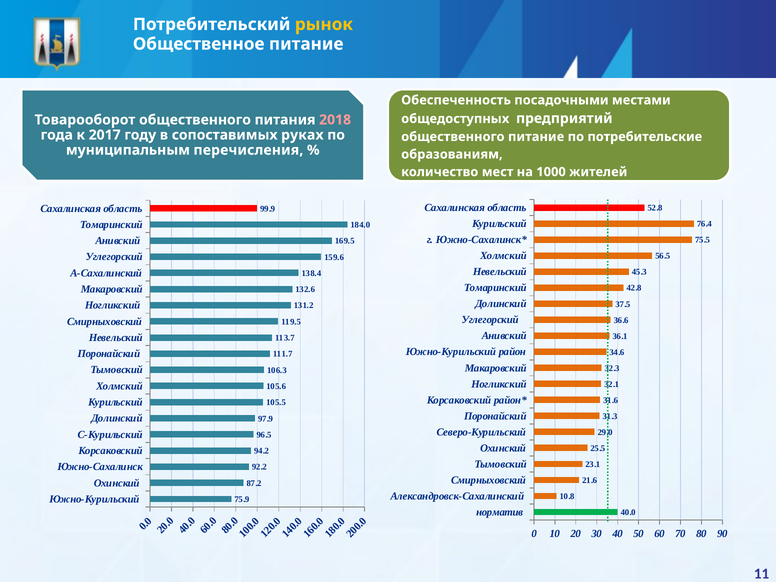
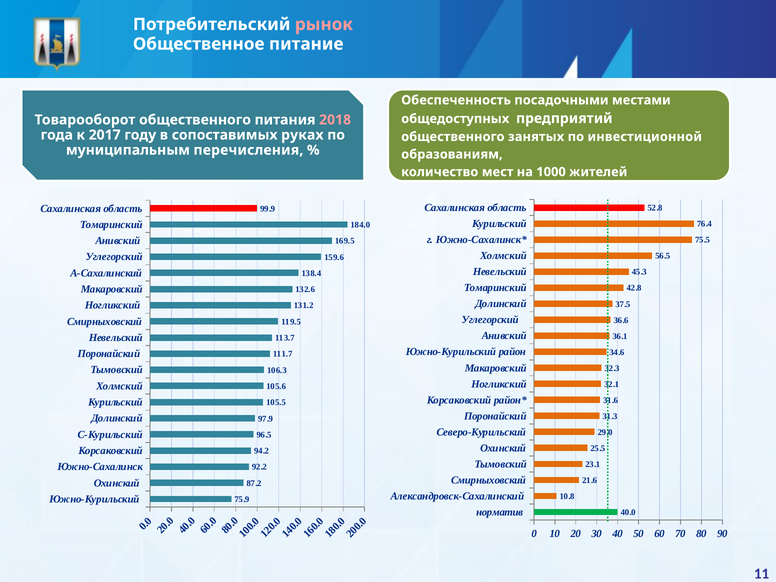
рынок colour: yellow -> pink
общественного питание: питание -> занятых
потребительские: потребительские -> инвестиционной
